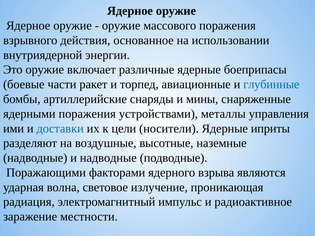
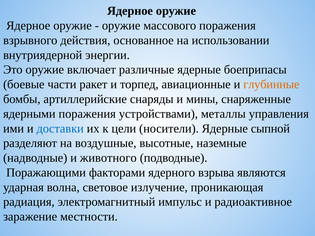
глубинные colour: blue -> orange
иприты: иприты -> сыпной
и надводные: надводные -> животного
